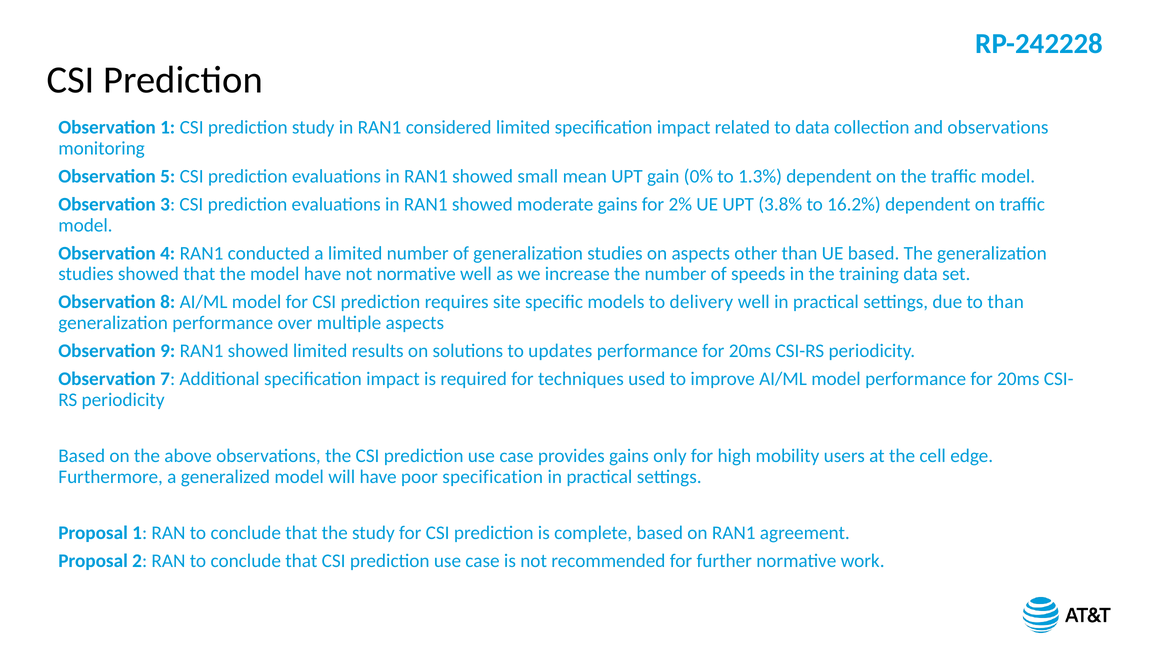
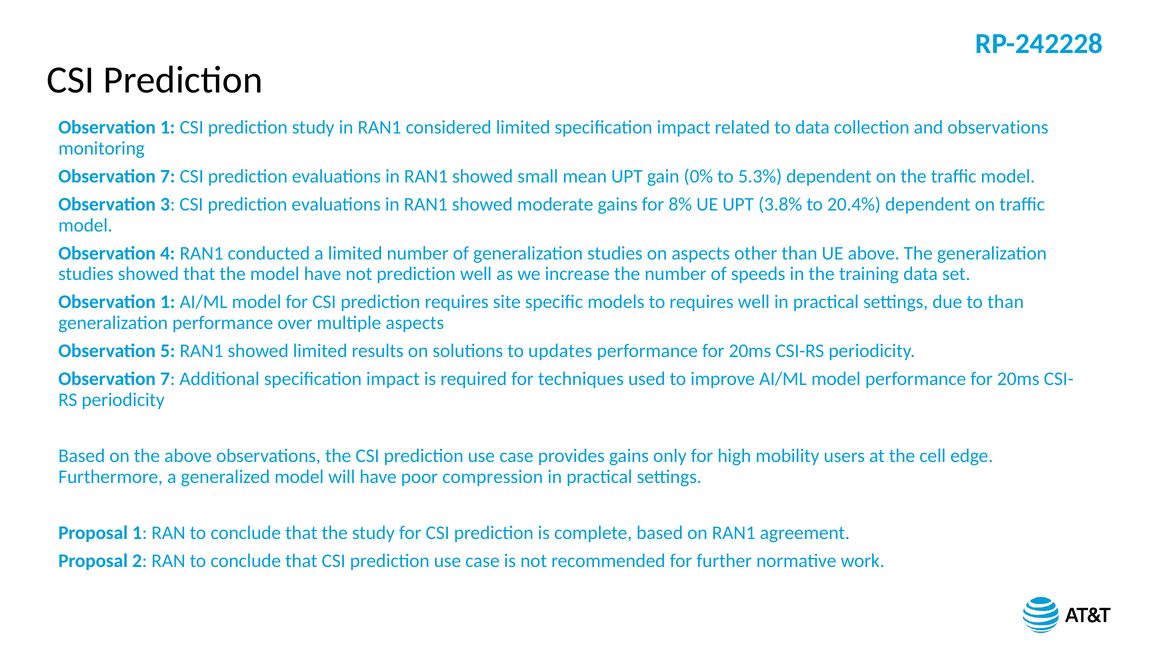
5 at (168, 176): 5 -> 7
1.3%: 1.3% -> 5.3%
2%: 2% -> 8%
16.2%: 16.2% -> 20.4%
UE based: based -> above
not normative: normative -> prediction
8 at (168, 302): 8 -> 1
to delivery: delivery -> requires
9: 9 -> 5
poor specification: specification -> compression
